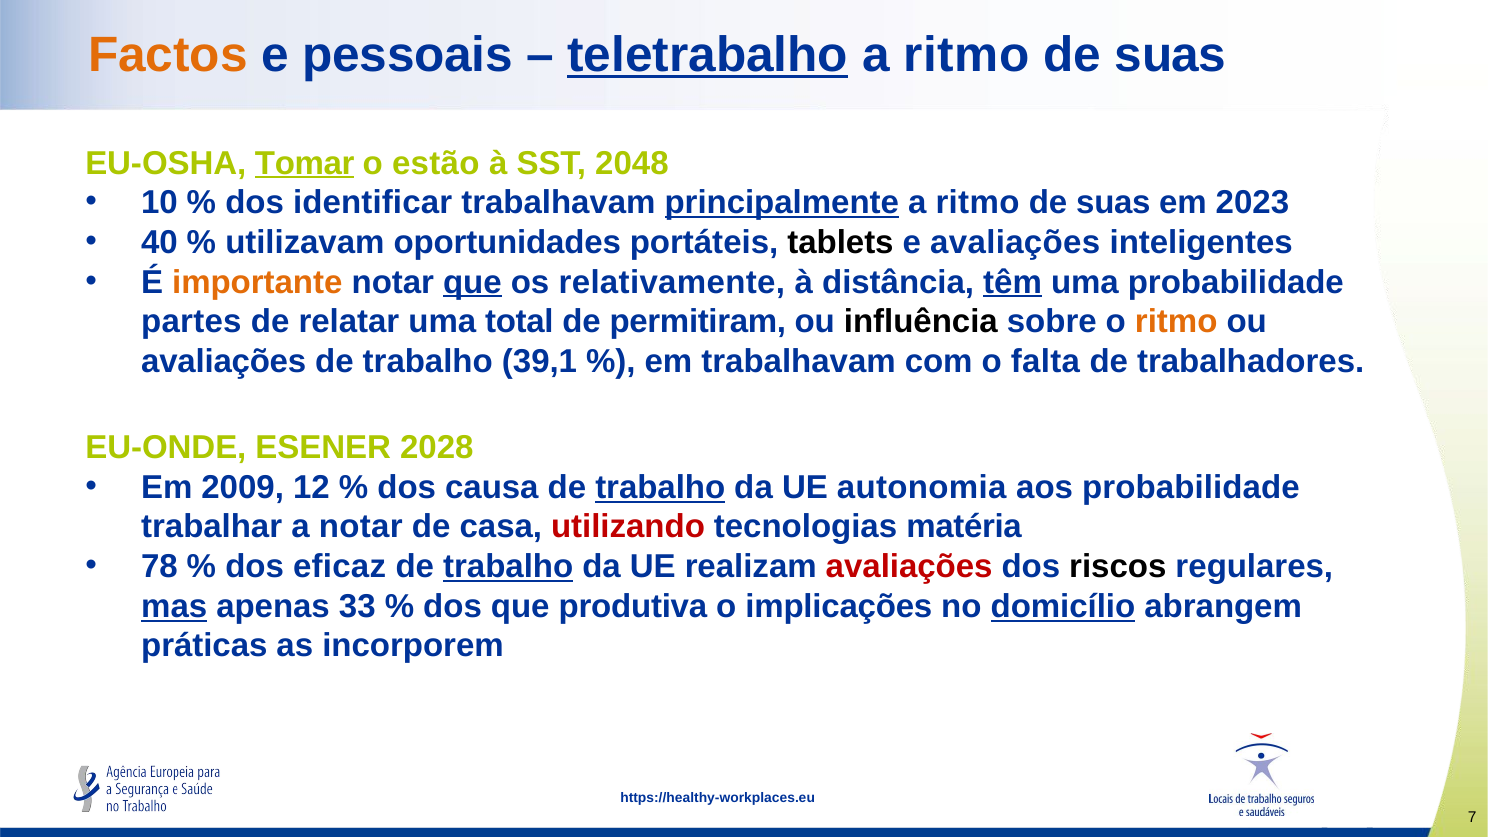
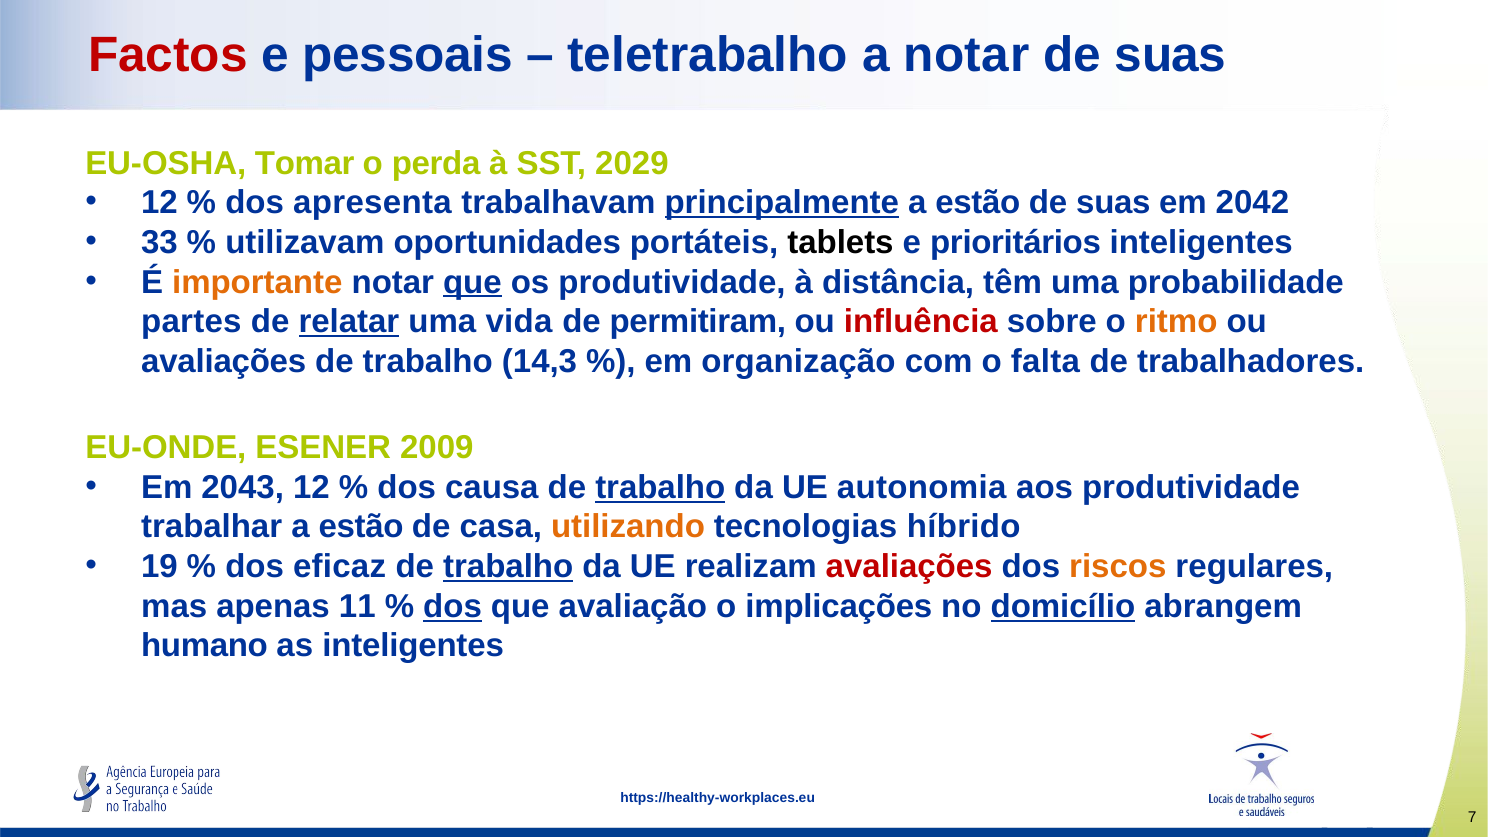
Factos colour: orange -> red
teletrabalho underline: present -> none
ritmo at (966, 55): ritmo -> notar
Tomar underline: present -> none
estão: estão -> perda
2048: 2048 -> 2029
10 at (159, 203): 10 -> 12
identificar: identificar -> apresenta
ritmo at (977, 203): ritmo -> estão
2023: 2023 -> 2042
40: 40 -> 33
e avaliações: avaliações -> prioritários
os relativamente: relativamente -> produtividade
têm underline: present -> none
relatar underline: none -> present
total: total -> vida
influência colour: black -> red
39,1: 39,1 -> 14,3
em trabalhavam: trabalhavam -> organização
2028: 2028 -> 2009
2009: 2009 -> 2043
aos probabilidade: probabilidade -> produtividade
trabalhar a notar: notar -> estão
utilizando colour: red -> orange
matéria: matéria -> híbrido
78: 78 -> 19
riscos colour: black -> orange
mas underline: present -> none
33: 33 -> 11
dos at (453, 606) underline: none -> present
produtiva: produtiva -> avaliação
práticas: práticas -> humano
as incorporem: incorporem -> inteligentes
